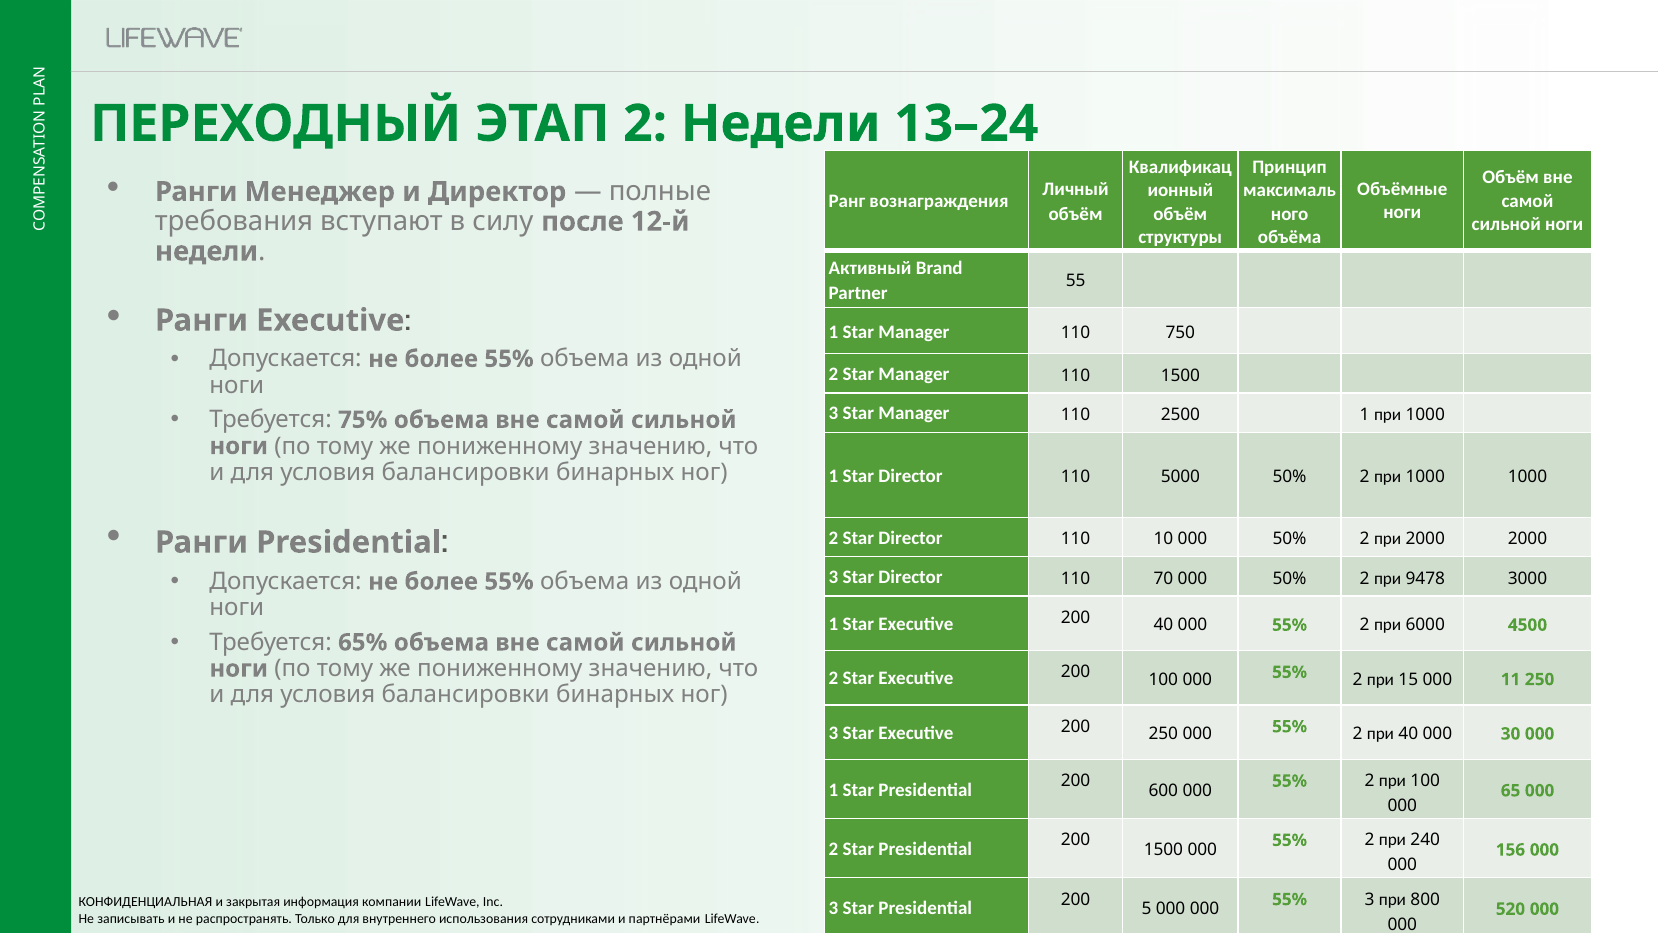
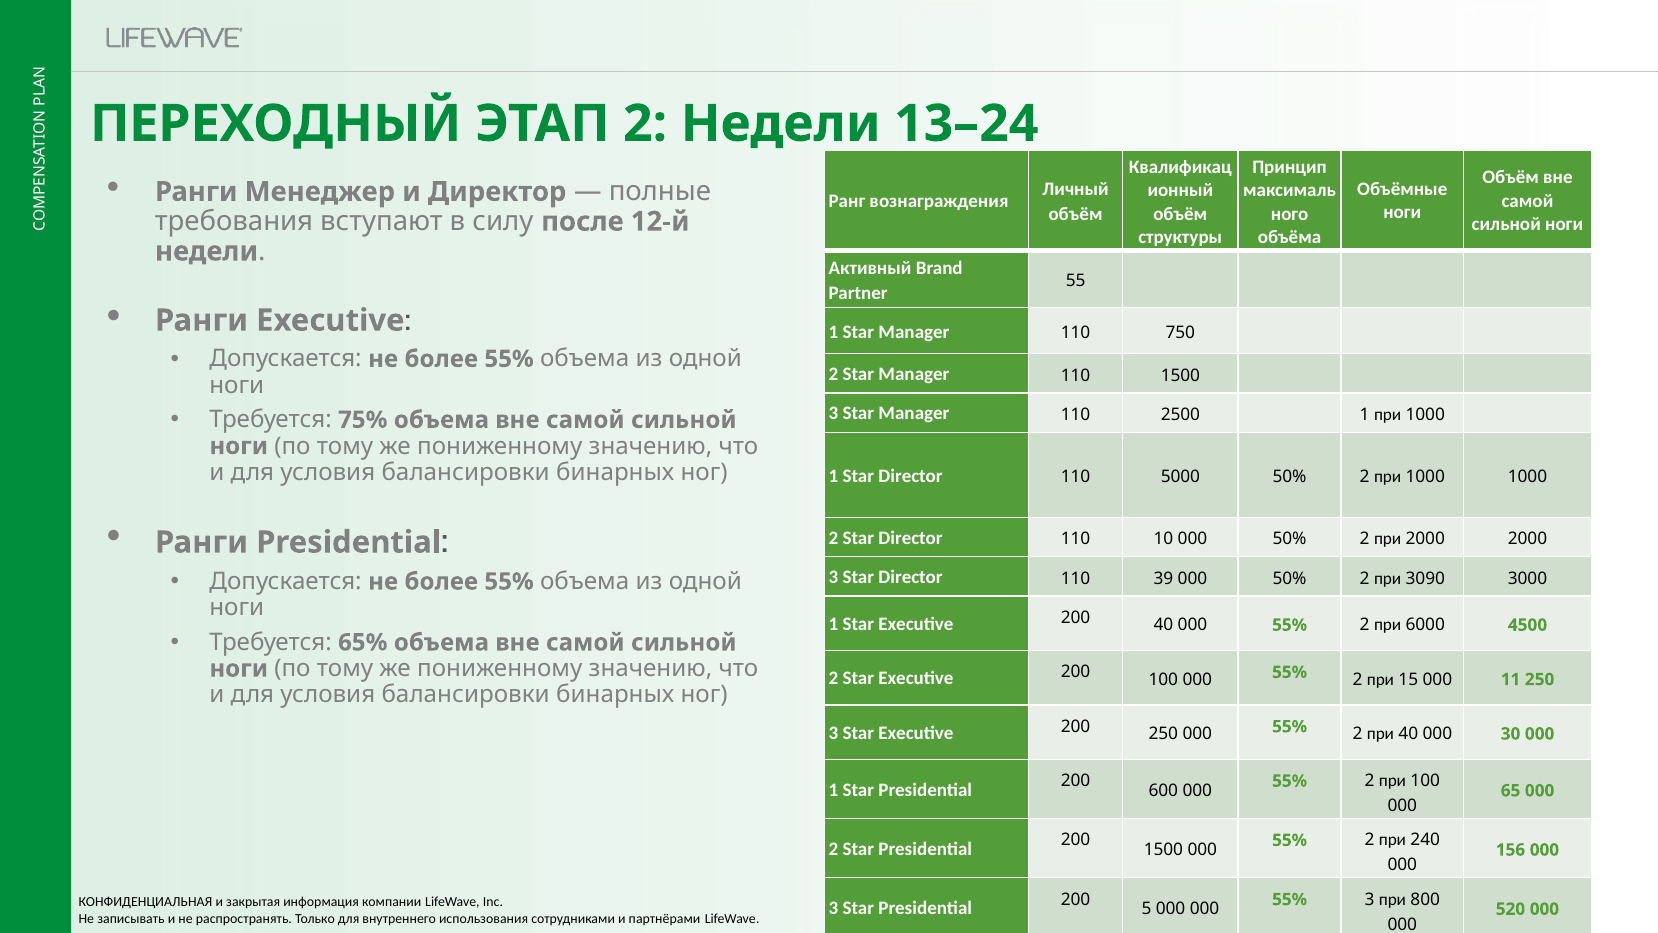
70: 70 -> 39
9478: 9478 -> 3090
